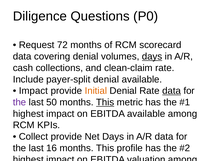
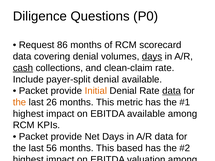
72: 72 -> 86
cash at (23, 68) underline: none -> present
Impact at (33, 91): Impact -> Packet
the at (20, 102) colour: purple -> orange
50: 50 -> 26
This at (105, 102) underline: present -> none
Collect at (33, 137): Collect -> Packet
16: 16 -> 56
profile: profile -> based
